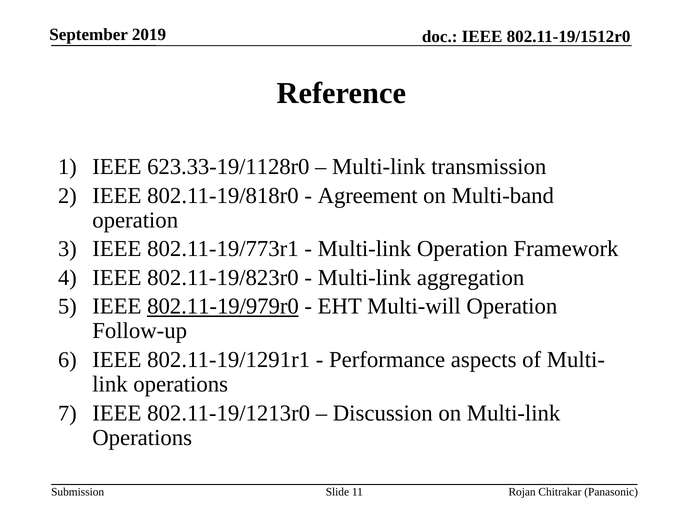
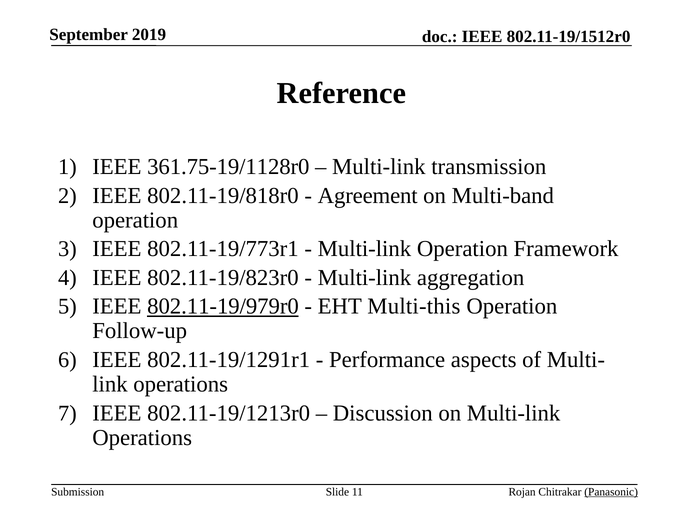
623.33-19/1128r0: 623.33-19/1128r0 -> 361.75-19/1128r0
Multi-will: Multi-will -> Multi-this
Panasonic underline: none -> present
